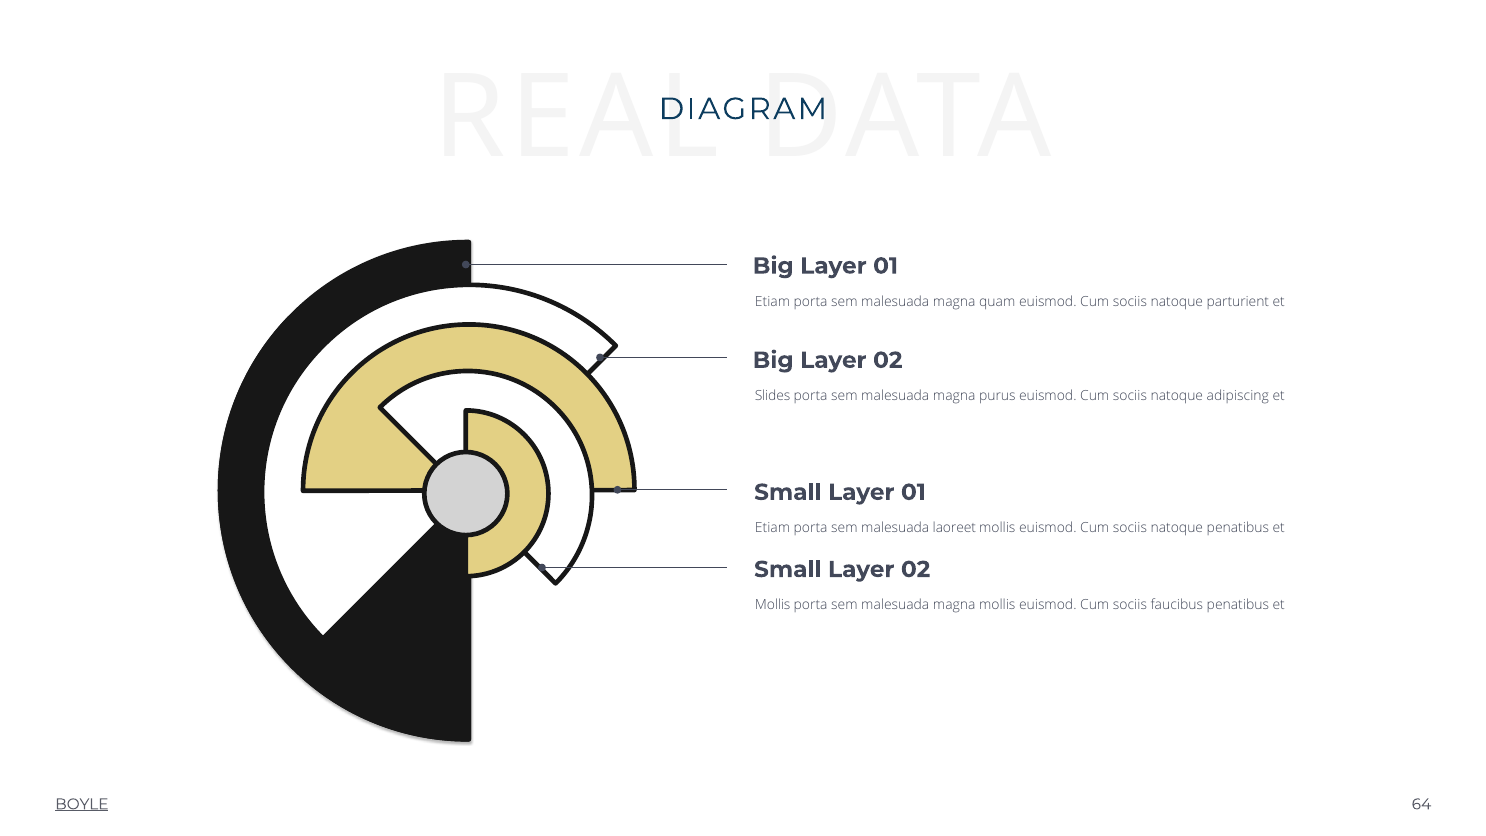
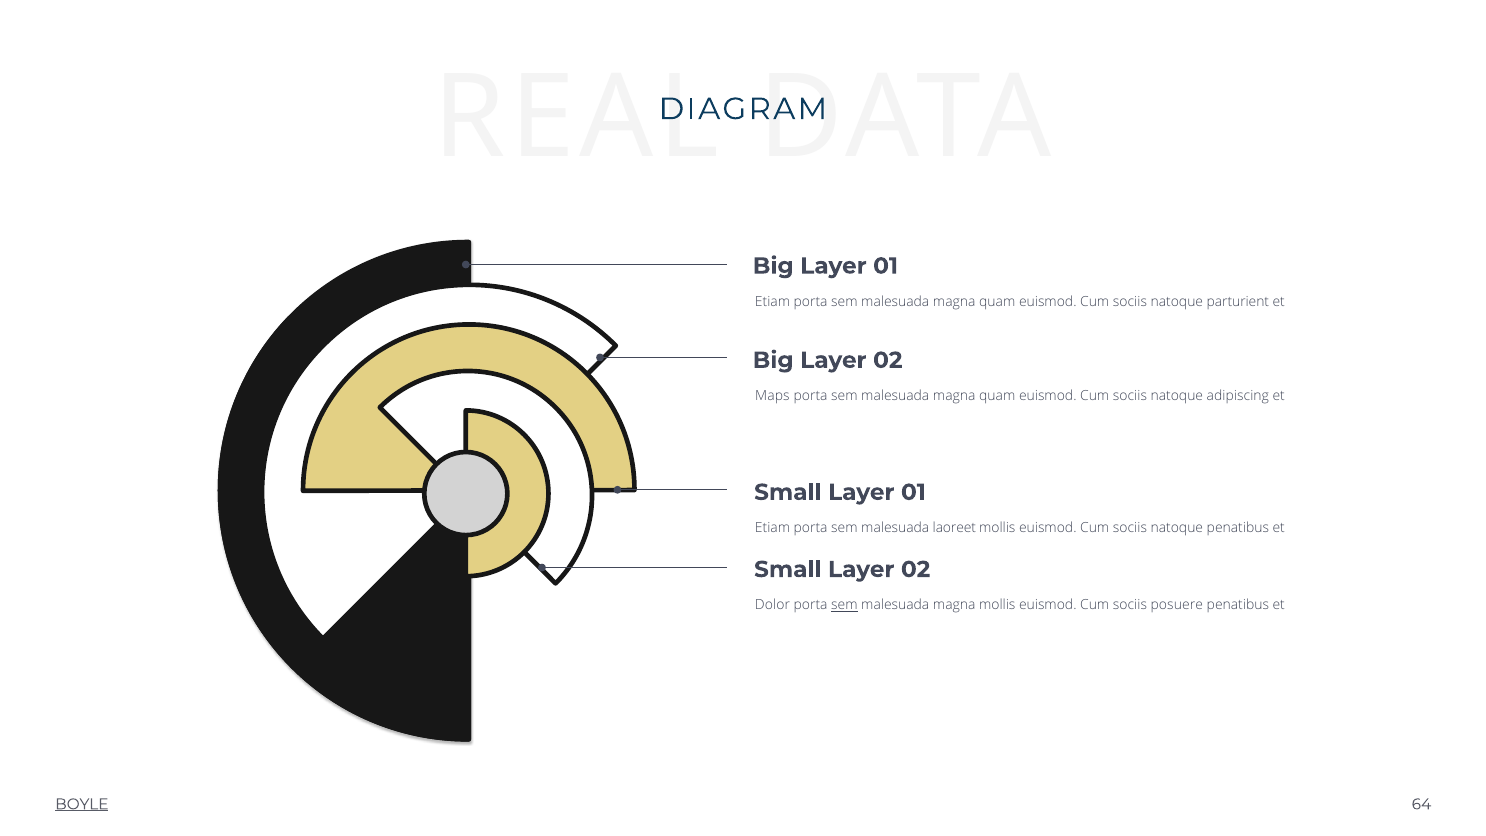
Slides: Slides -> Maps
purus at (997, 396): purus -> quam
Mollis at (773, 605): Mollis -> Dolor
sem at (844, 605) underline: none -> present
faucibus: faucibus -> posuere
